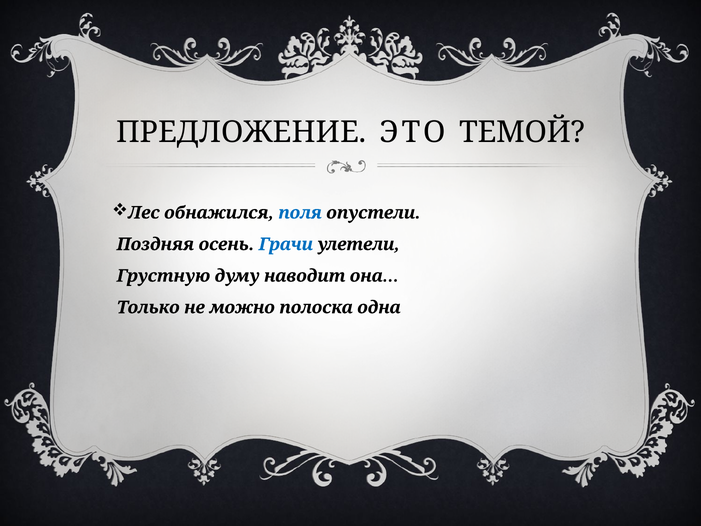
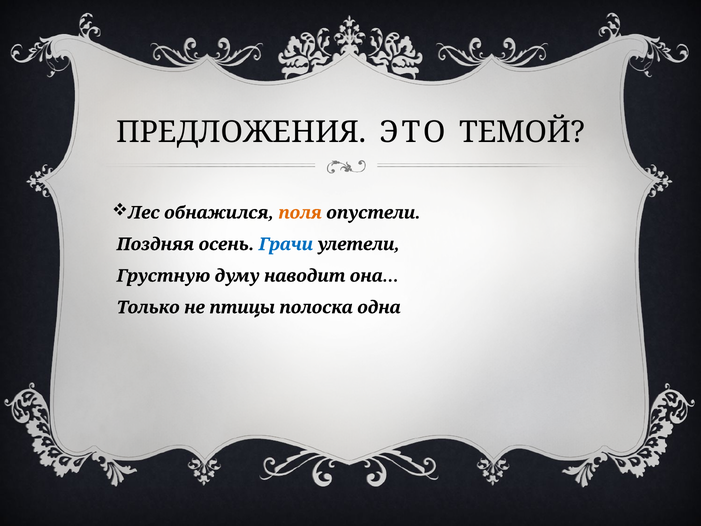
ПРЕДЛОЖЕНИЕ: ПРЕДЛОЖЕНИЕ -> ПРЕДЛОЖЕНИЯ
поля colour: blue -> orange
можно: можно -> птицы
